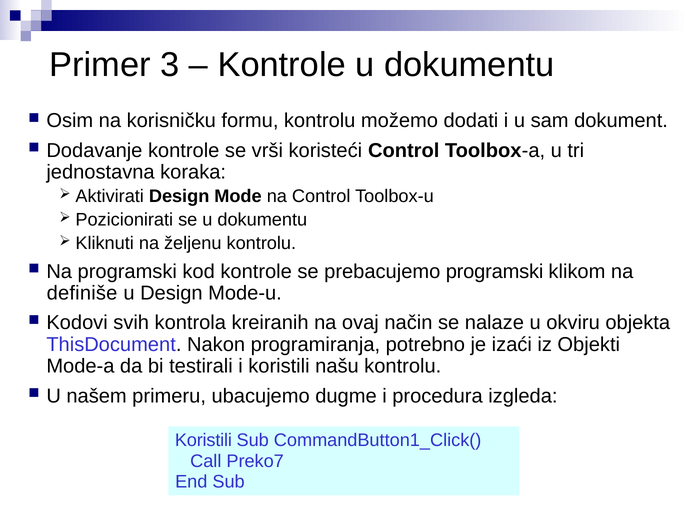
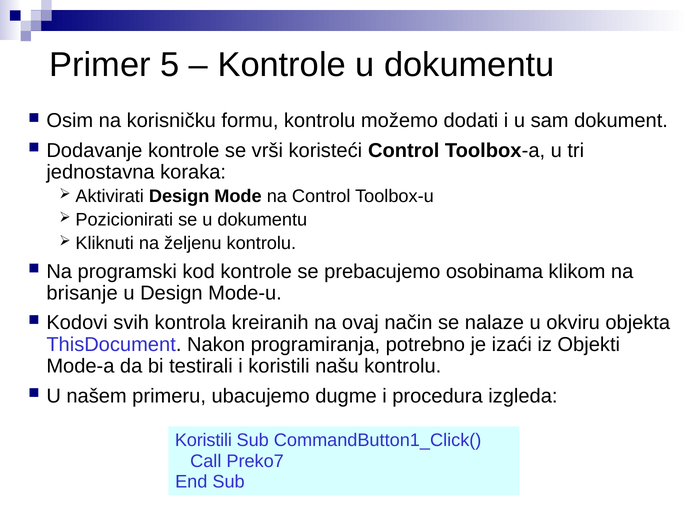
3: 3 -> 5
prebacujemo programski: programski -> osobinama
definiše: definiše -> brisanje
